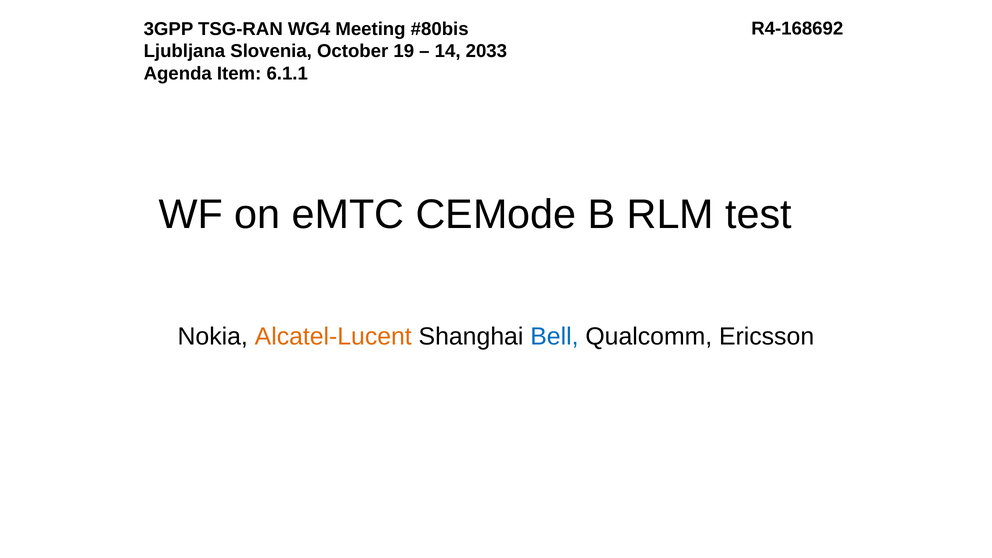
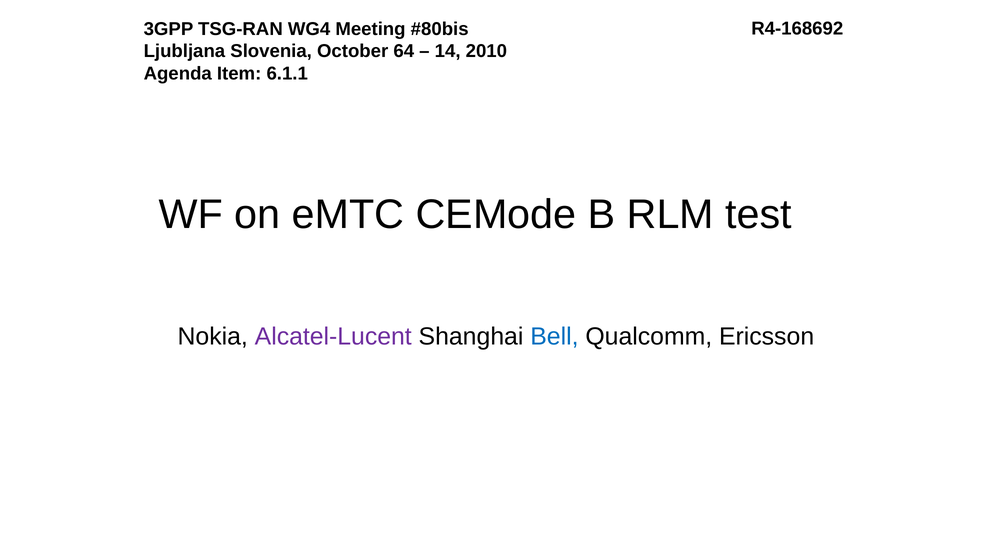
19: 19 -> 64
2033: 2033 -> 2010
Alcatel-Lucent colour: orange -> purple
